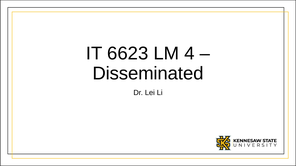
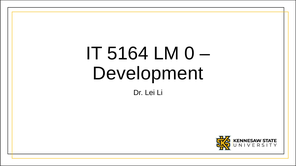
6623: 6623 -> 5164
4: 4 -> 0
Disseminated: Disseminated -> Development
